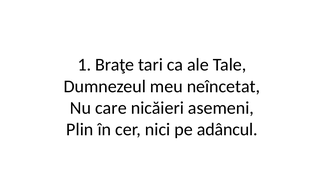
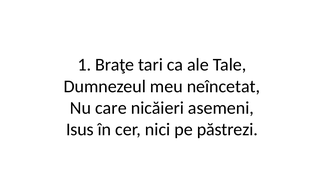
Plin: Plin -> Isus
adâncul: adâncul -> păstrezi
